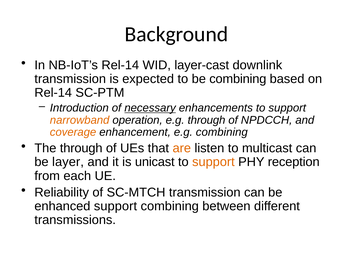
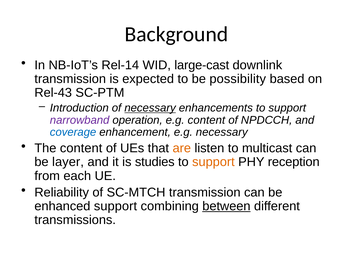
layer-cast: layer-cast -> large-cast
be combining: combining -> possibility
Rel-14 at (53, 93): Rel-14 -> Rel-43
narrowband colour: orange -> purple
e.g through: through -> content
coverage colour: orange -> blue
e.g combining: combining -> necessary
The through: through -> content
unicast: unicast -> studies
between underline: none -> present
